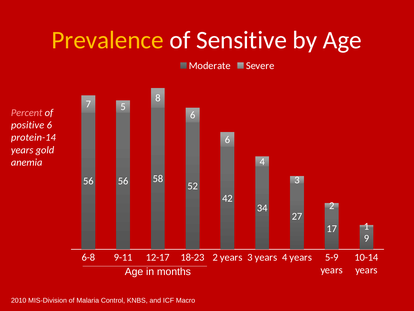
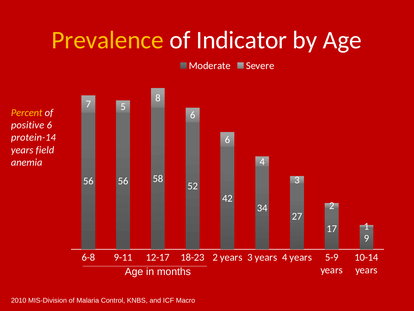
Sensitive: Sensitive -> Indicator
Percent colour: pink -> yellow
gold: gold -> field
